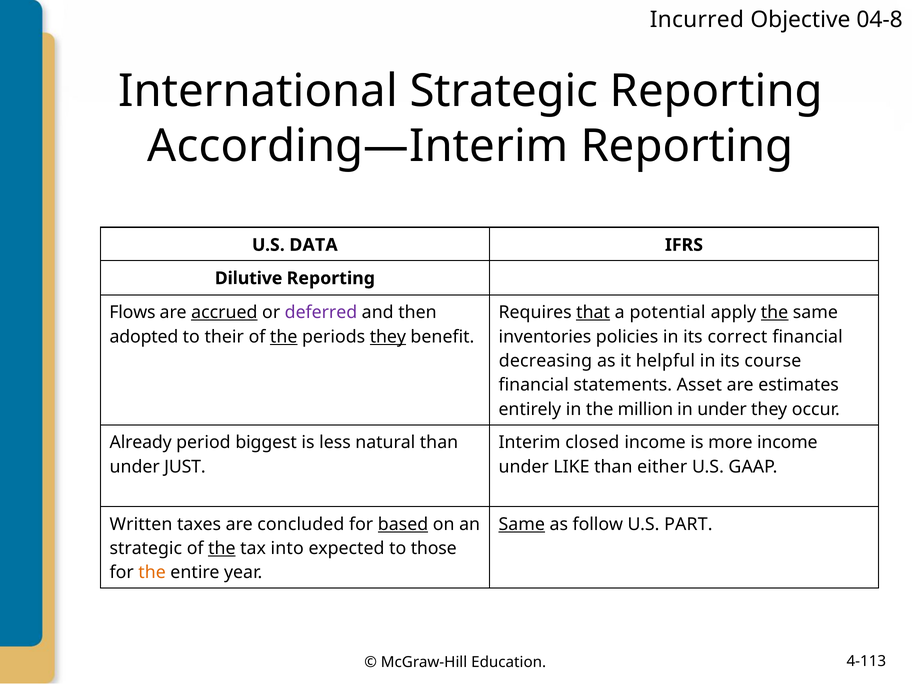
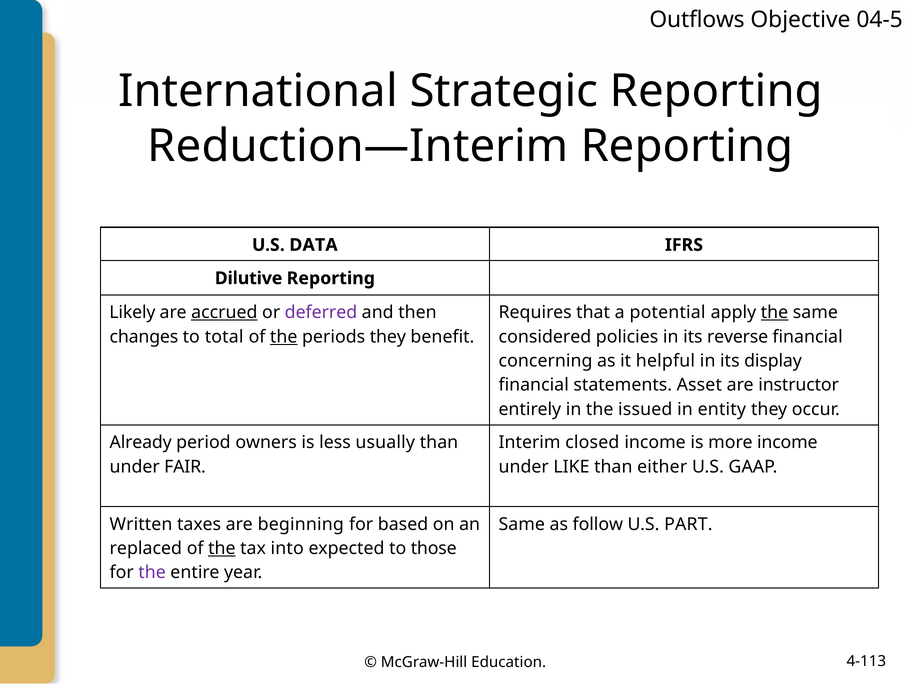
Incurred: Incurred -> Outflows
04-8: 04-8 -> 04-5
According—Interim: According—Interim -> Reduction—Interim
Flows: Flows -> Likely
that underline: present -> none
adopted: adopted -> changes
their: their -> total
they at (388, 337) underline: present -> none
inventories: inventories -> considered
correct: correct -> reverse
decreasing: decreasing -> concerning
course: course -> display
estimates: estimates -> instructor
million: million -> issued
in under: under -> entity
biggest: biggest -> owners
natural: natural -> usually
JUST: JUST -> FAIR
concluded: concluded -> beginning
based underline: present -> none
Same at (522, 524) underline: present -> none
strategic at (146, 548): strategic -> replaced
the at (152, 573) colour: orange -> purple
